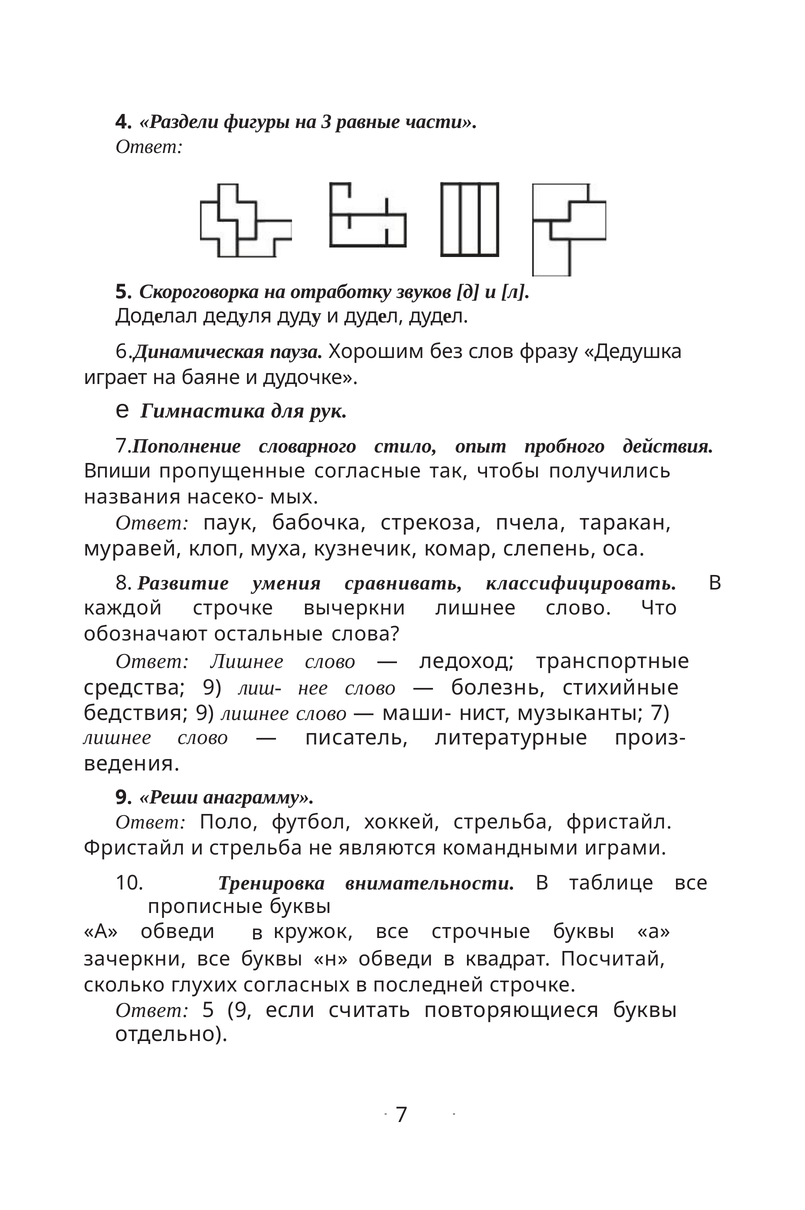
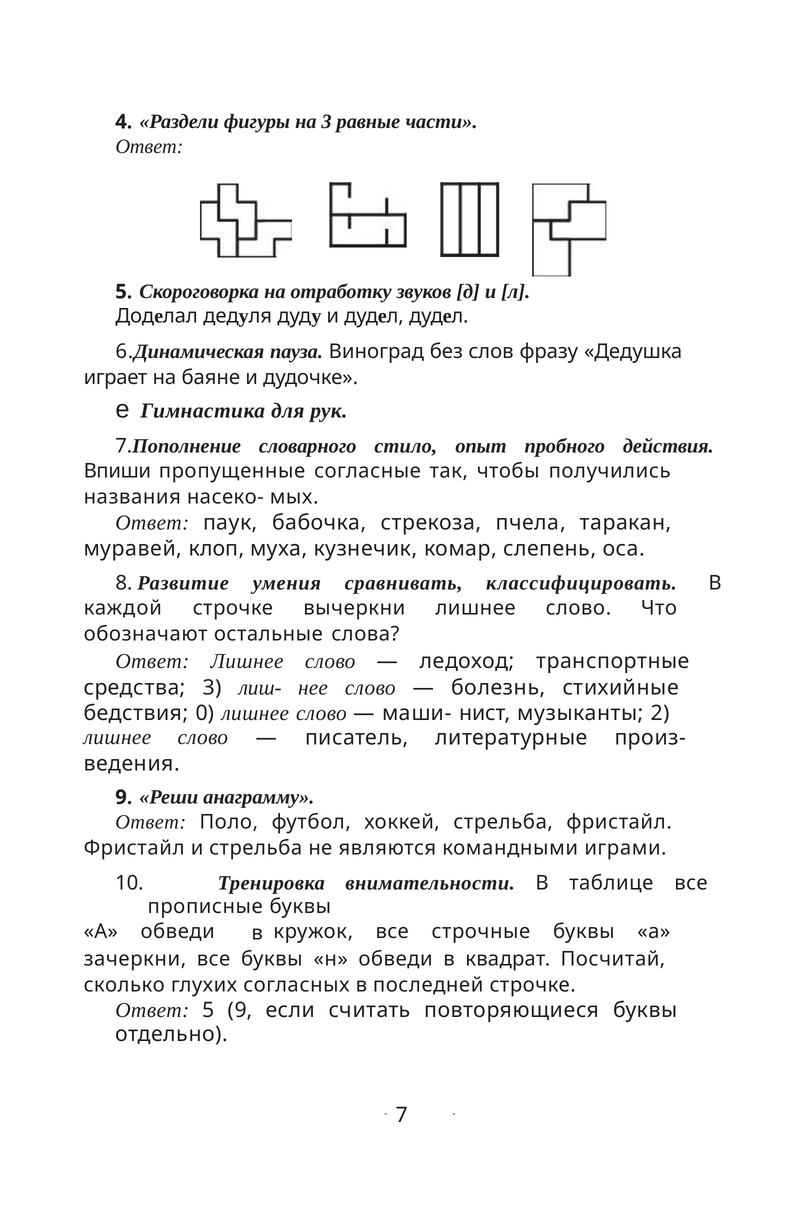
Хорошим: Хорошим -> Виноград
средства 9: 9 -> 3
бедствия 9: 9 -> 0
музыканты 7: 7 -> 2
